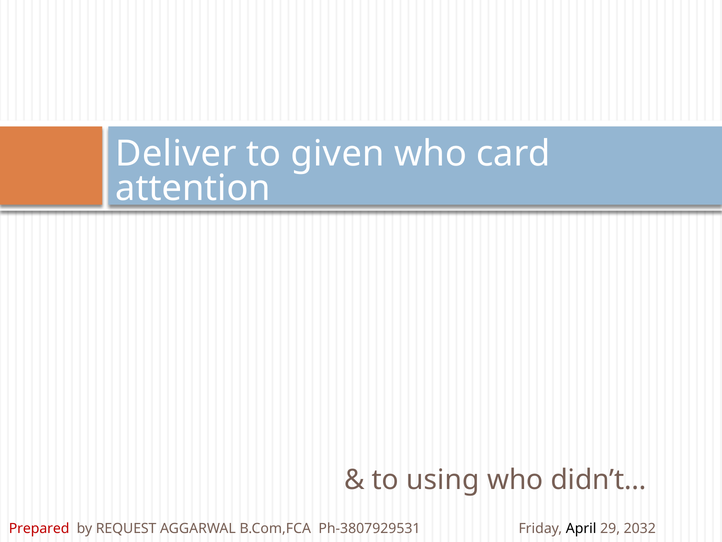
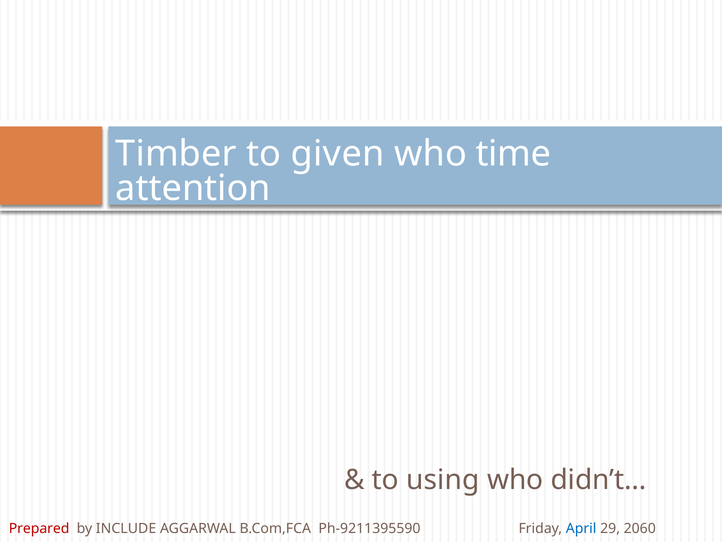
Deliver: Deliver -> Timber
card: card -> time
REQUEST: REQUEST -> INCLUDE
Ph-3807929531: Ph-3807929531 -> Ph-9211395590
April colour: black -> blue
2032: 2032 -> 2060
